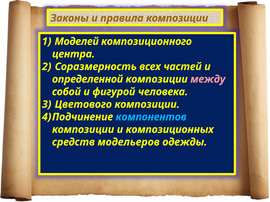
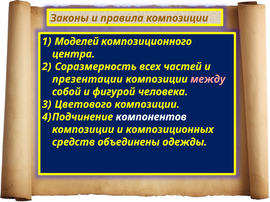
определенной: определенной -> презентации
компонентов colour: light blue -> white
модельеров: модельеров -> объединены
